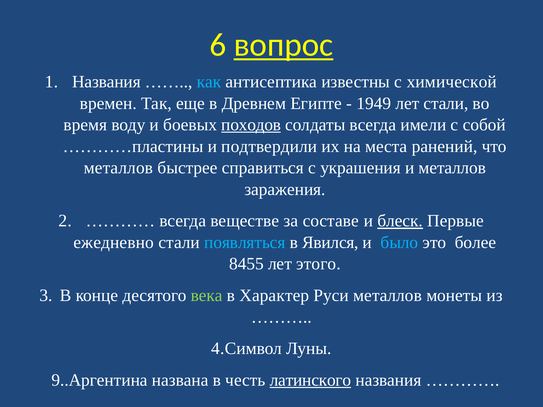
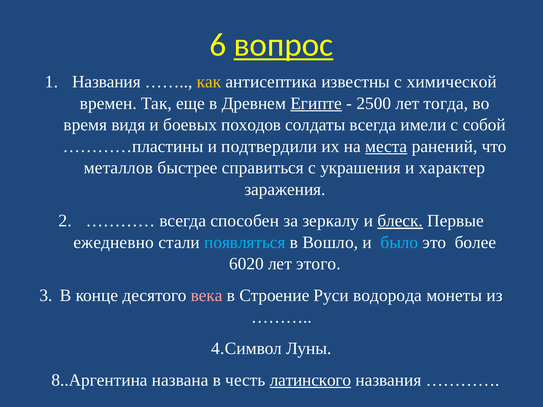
как colour: light blue -> yellow
Египте underline: none -> present
1949: 1949 -> 2500
лет стали: стали -> тогда
воду: воду -> видя
походов underline: present -> none
места underline: none -> present
и металлов: металлов -> характер
веществе: веществе -> способен
составе: составе -> зеркалу
Явился: Явился -> Вошло
8455: 8455 -> 6020
века colour: light green -> pink
Характер: Характер -> Строение
Руси металлов: металлов -> водорода
9..Аргентина: 9..Аргентина -> 8..Аргентина
